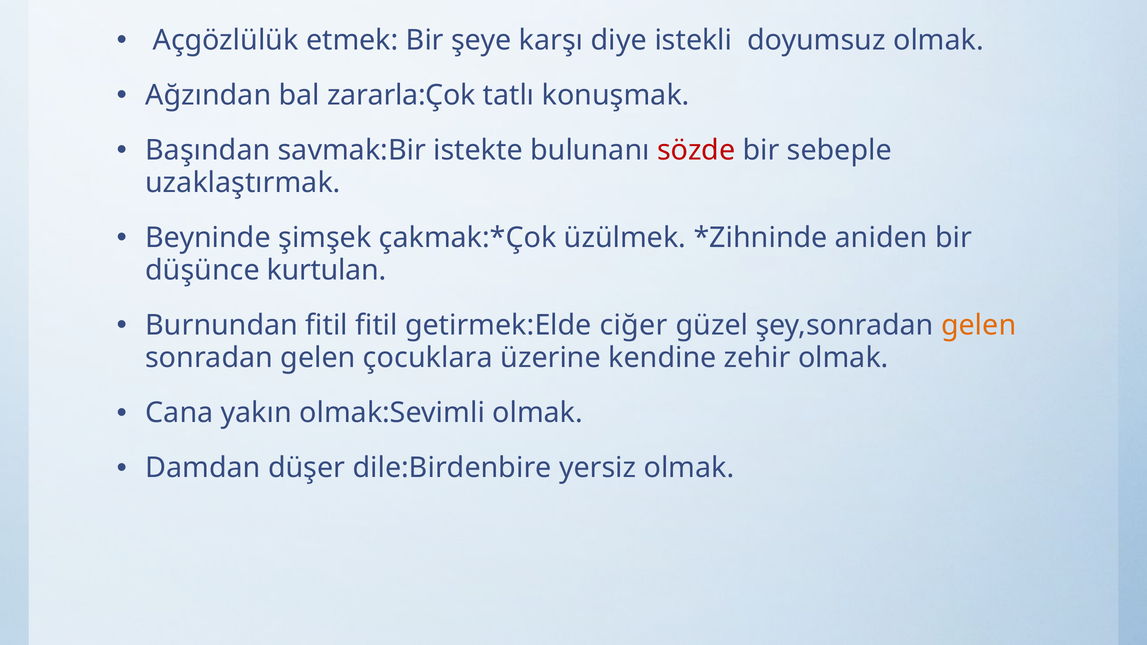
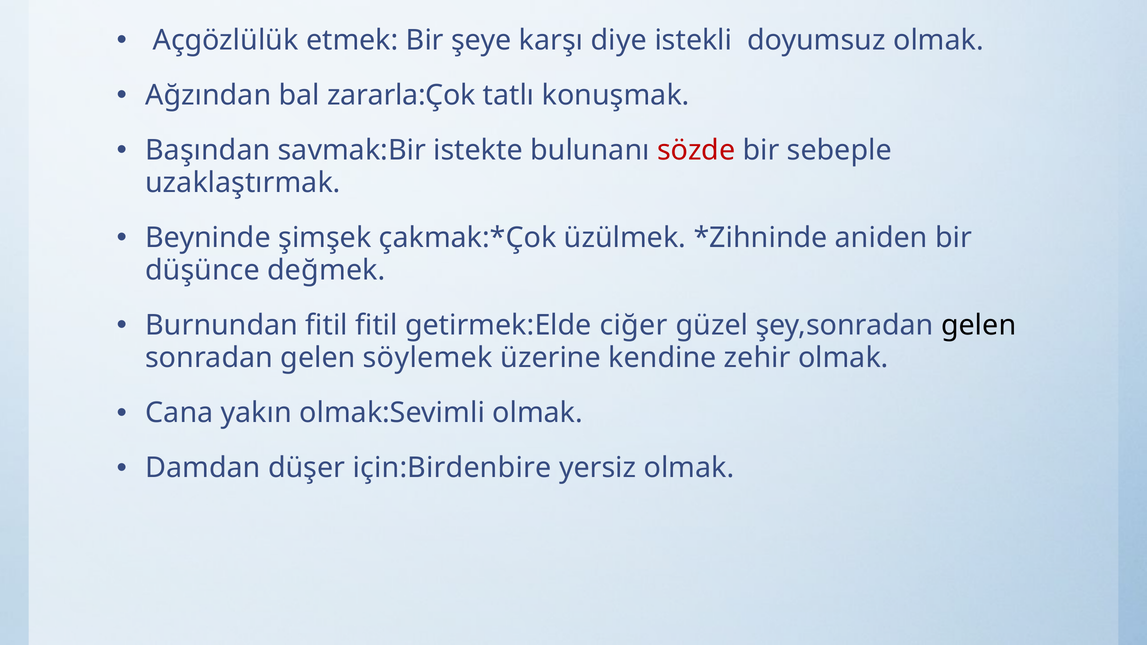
kurtulan: kurtulan -> değmek
gelen at (979, 325) colour: orange -> black
çocuklara: çocuklara -> söylemek
dile:Birdenbire: dile:Birdenbire -> için:Birdenbire
